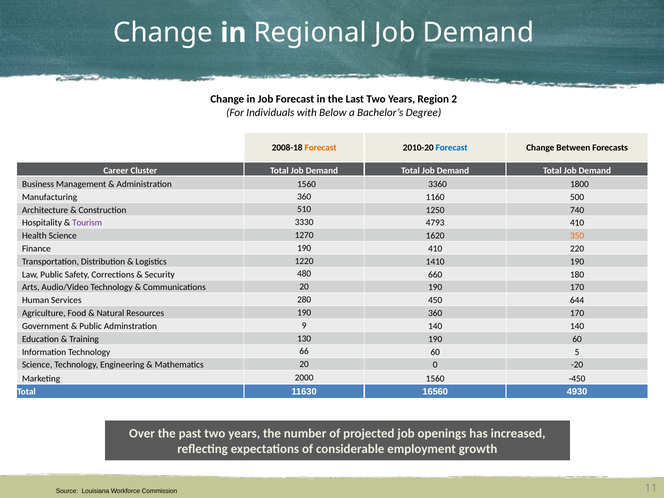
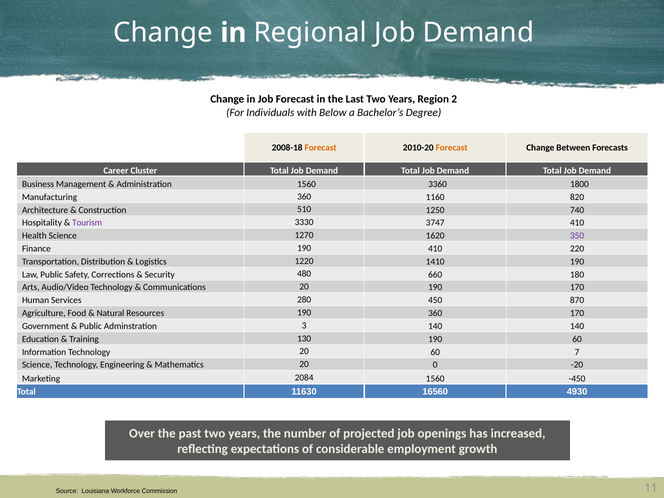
Forecast at (452, 148) colour: blue -> orange
500: 500 -> 820
4793: 4793 -> 3747
350 colour: orange -> purple
644: 644 -> 870
9: 9 -> 3
Technology 66: 66 -> 20
5: 5 -> 7
2000: 2000 -> 2084
